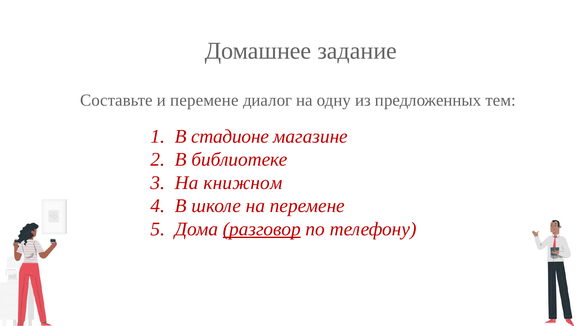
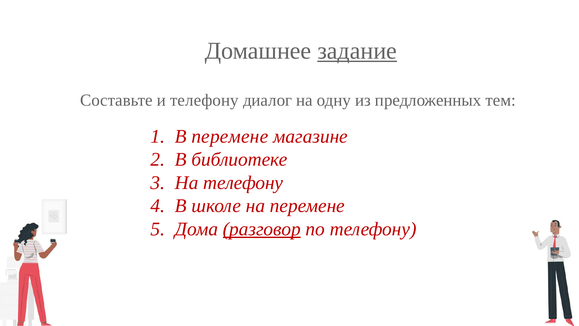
задание underline: none -> present
и перемене: перемене -> телефону
В стадионе: стадионе -> перемене
На книжном: книжном -> телефону
